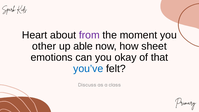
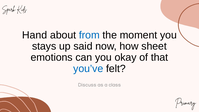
Heart: Heart -> Hand
from colour: purple -> blue
other: other -> stays
able: able -> said
